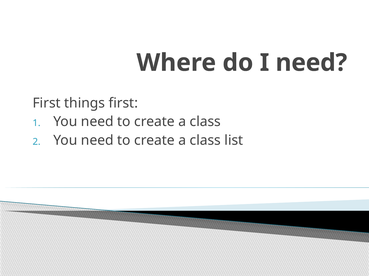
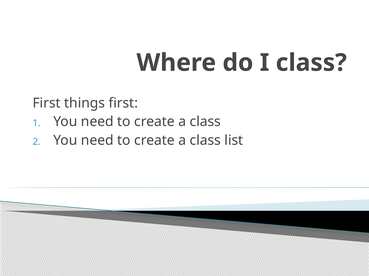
I need: need -> class
